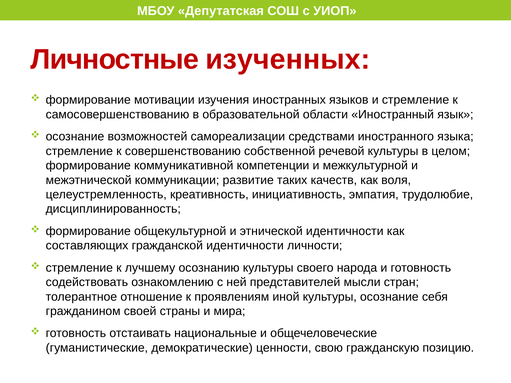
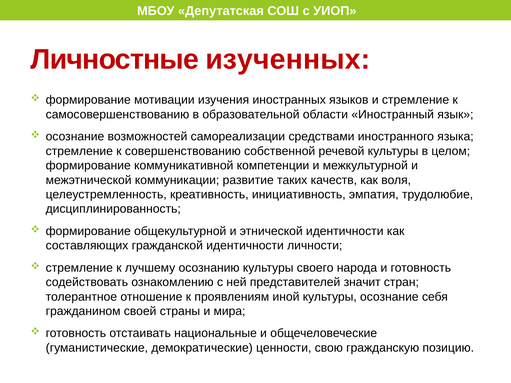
мысли: мысли -> значит
